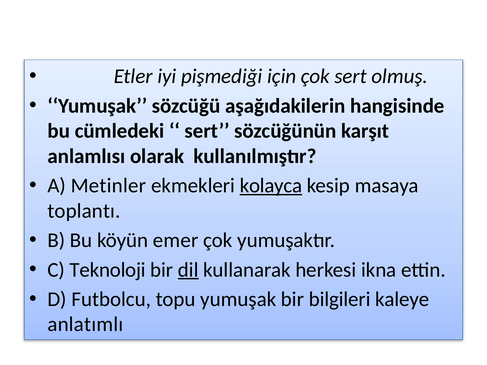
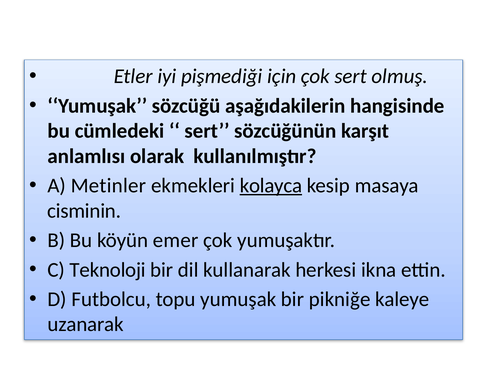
toplantı: toplantı -> cisminin
dil underline: present -> none
bilgileri: bilgileri -> pikniğe
anlatımlı: anlatımlı -> uzanarak
